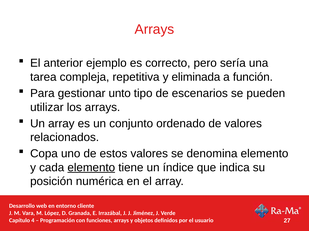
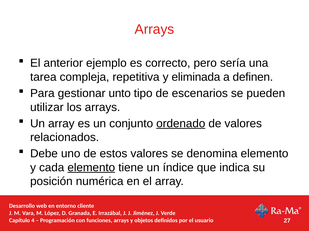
función: función -> definen
ordenado underline: none -> present
Copa: Copa -> Debe
